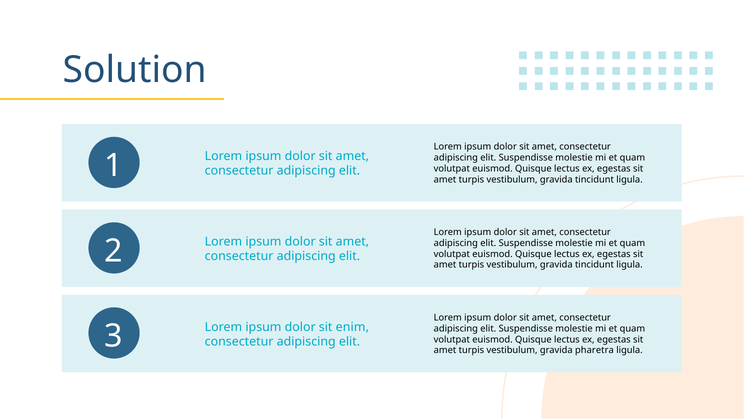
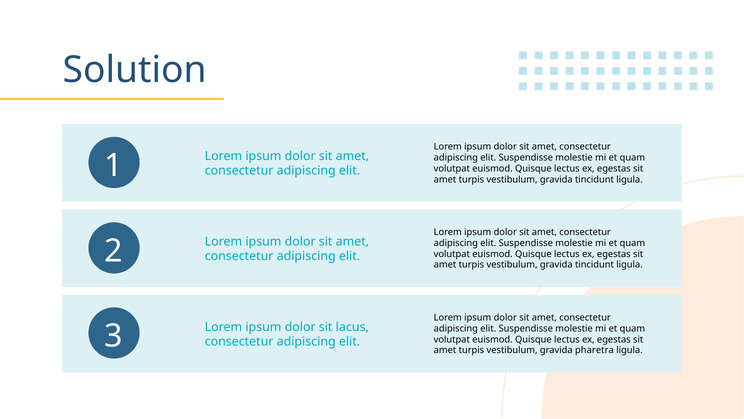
enim: enim -> lacus
